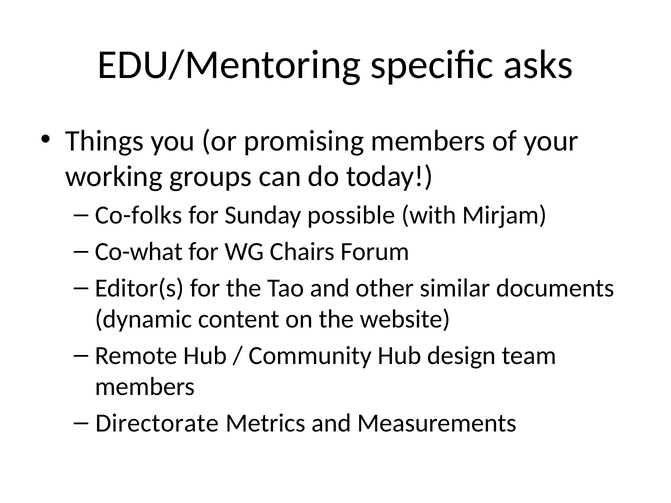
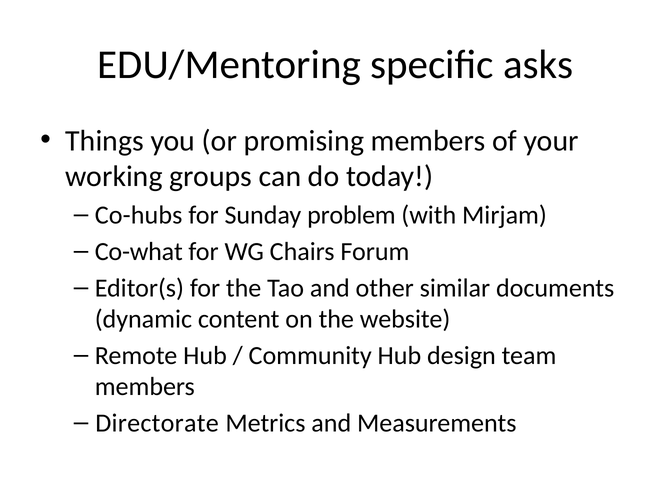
Co-folks: Co-folks -> Co-hubs
possible: possible -> problem
